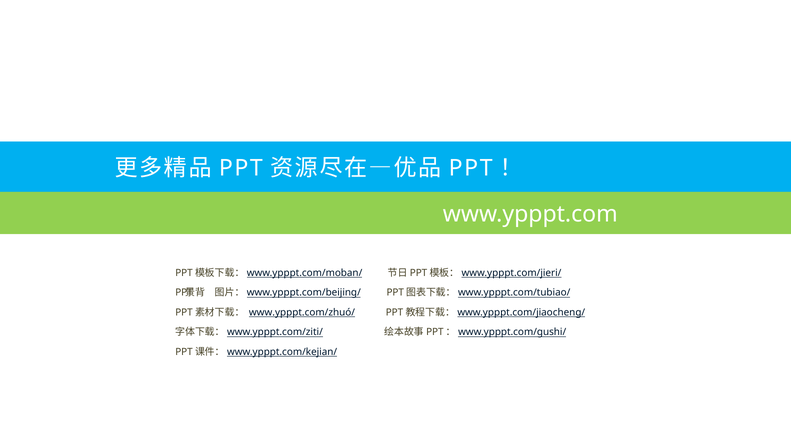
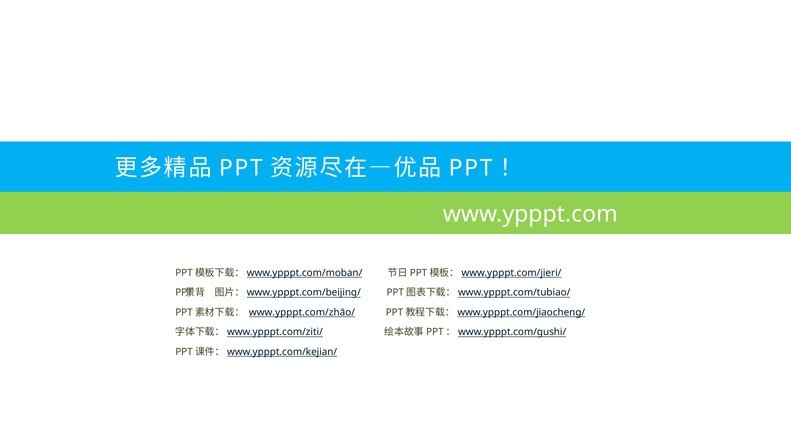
www.ypppt.com/zhuó/: www.ypppt.com/zhuó/ -> www.ypppt.com/zhāo/
